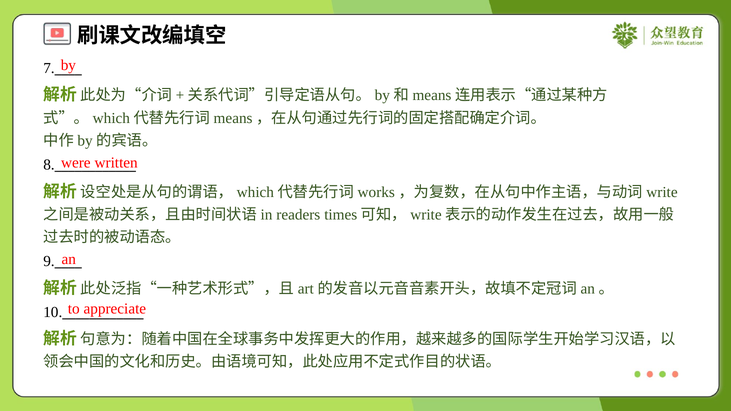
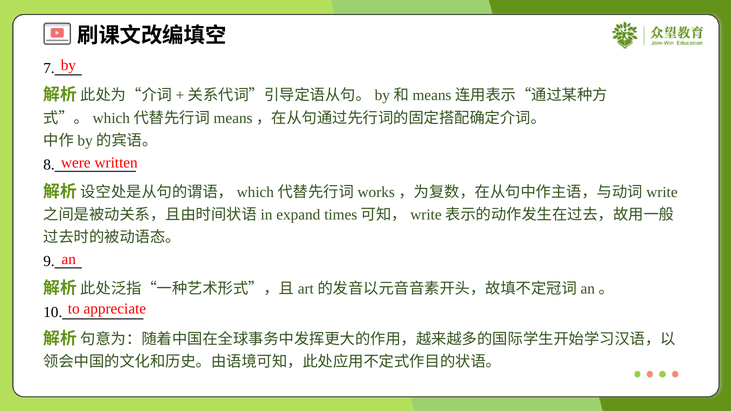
readers: readers -> expand
